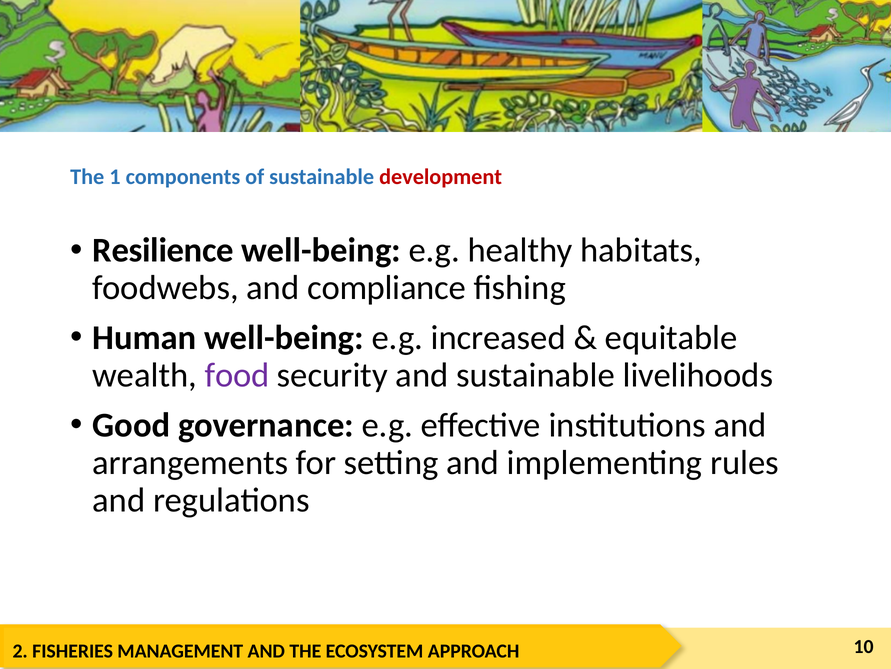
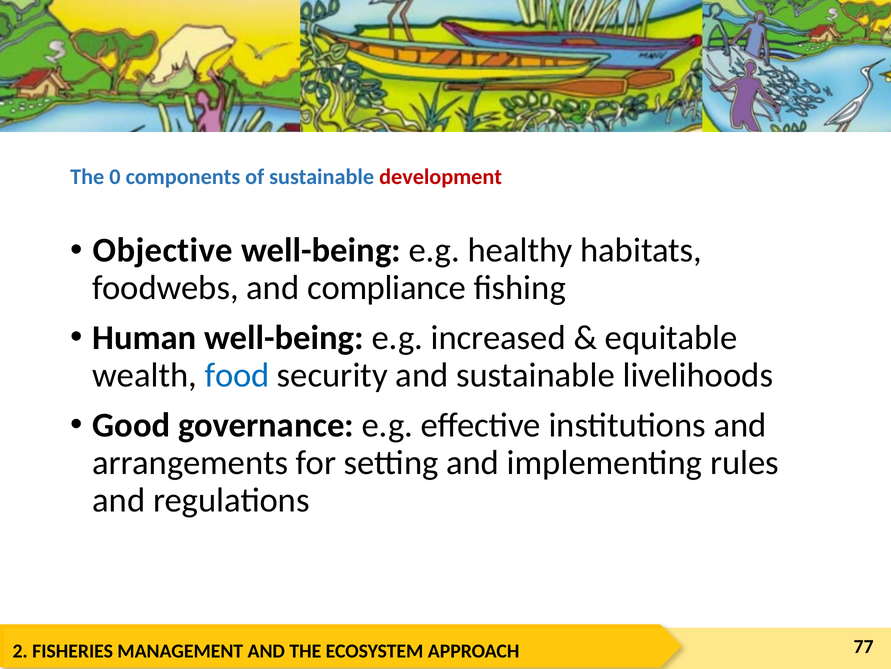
1: 1 -> 0
Resilience: Resilience -> Objective
food colour: purple -> blue
10: 10 -> 77
